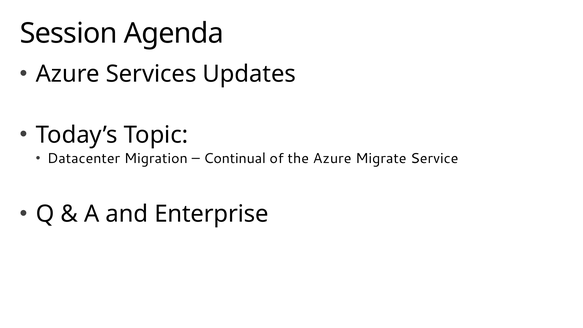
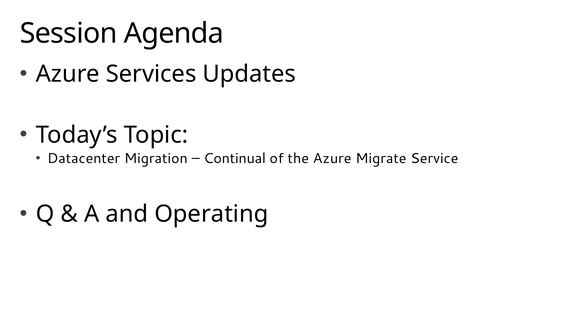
Enterprise: Enterprise -> Operating
